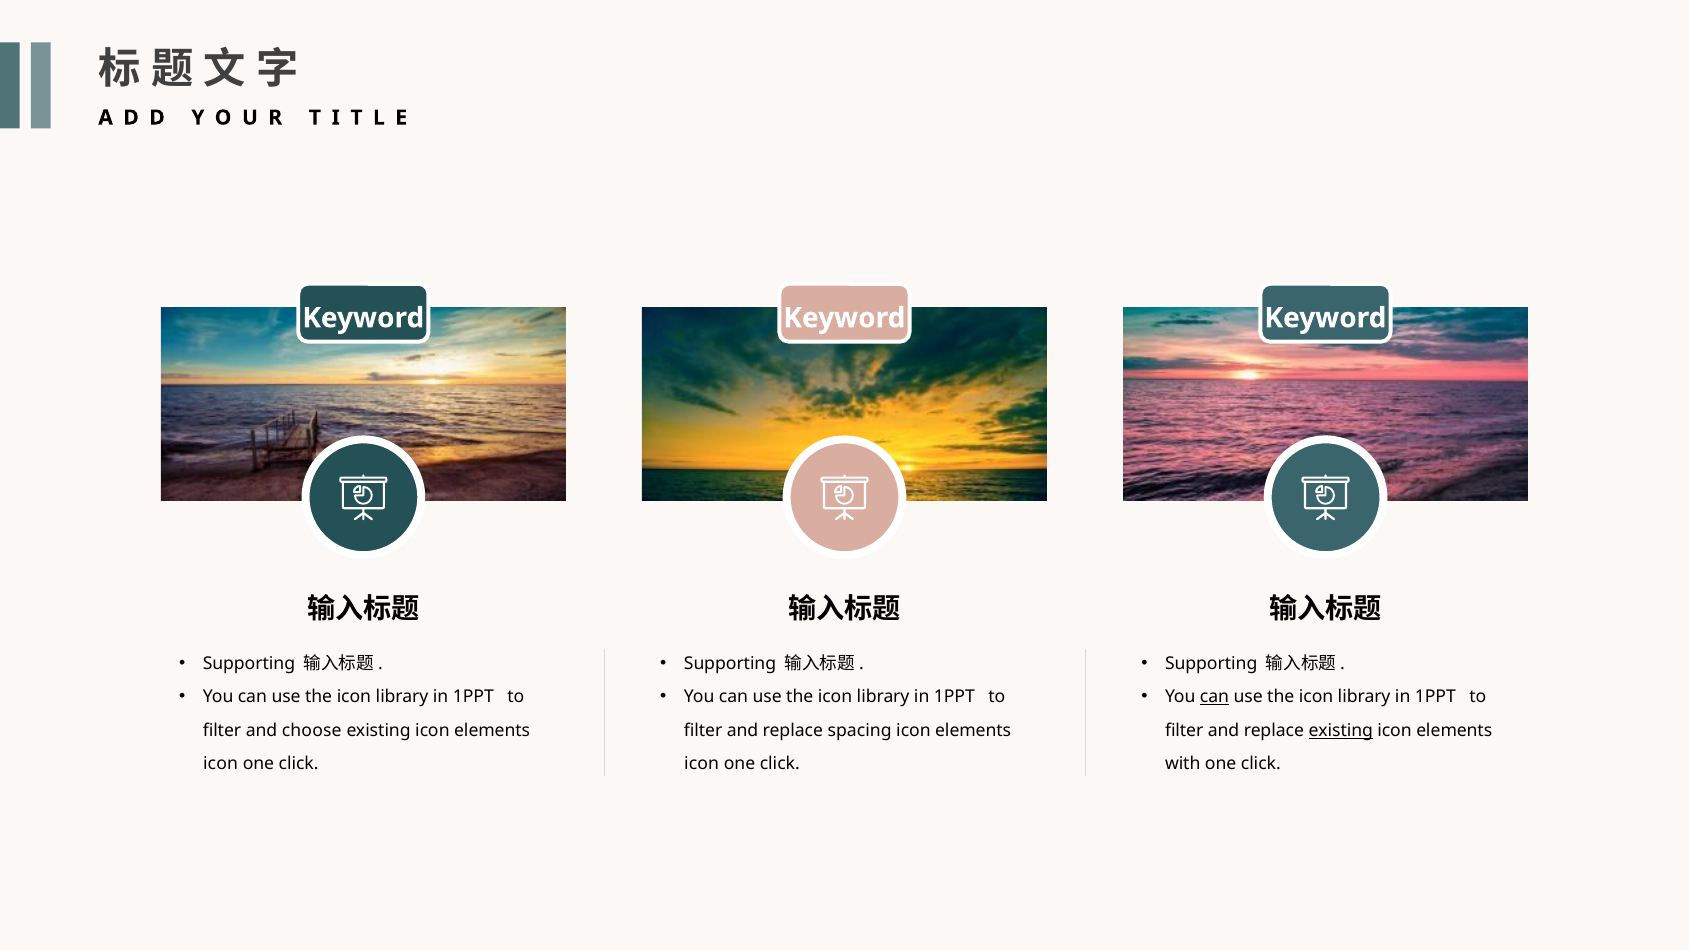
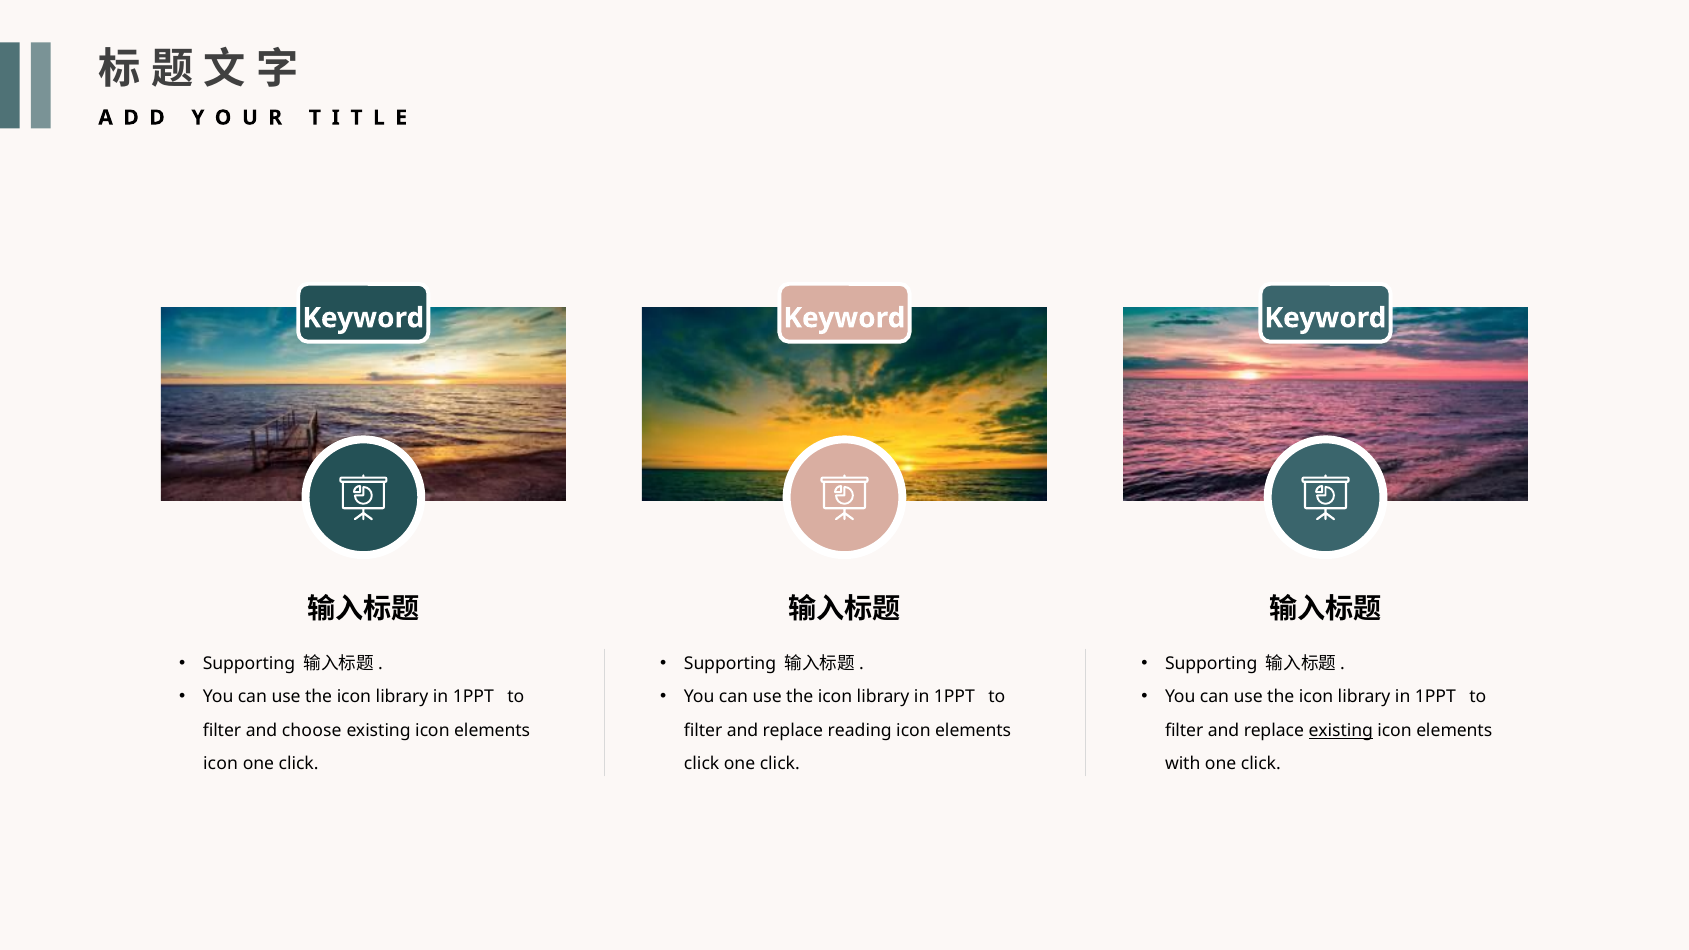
can at (1215, 697) underline: present -> none
spacing: spacing -> reading
icon at (702, 764): icon -> click
